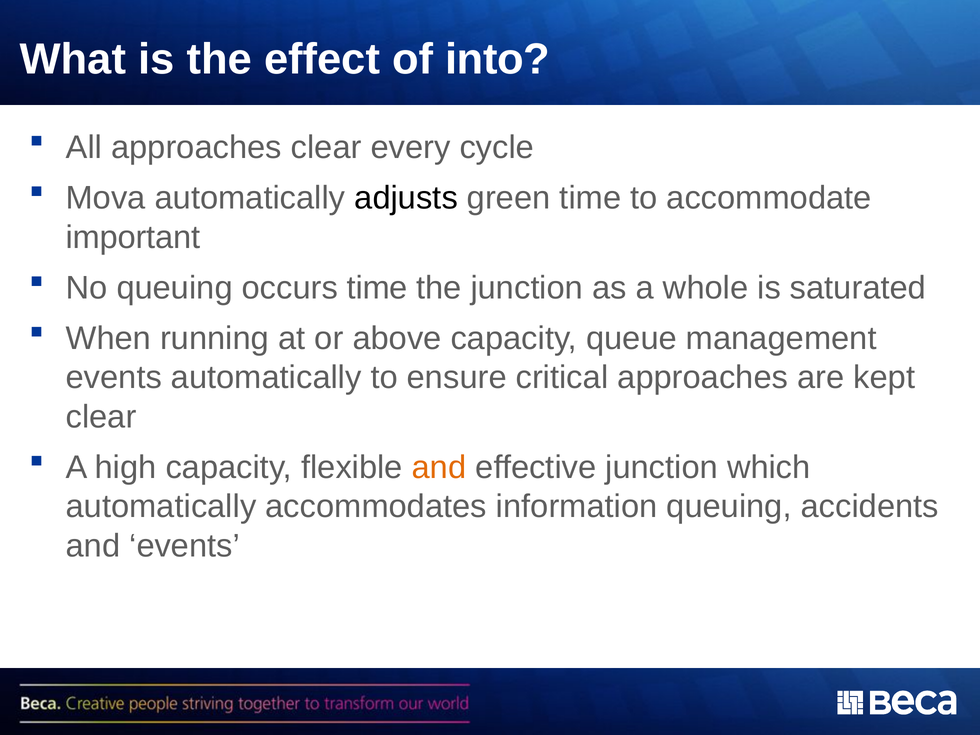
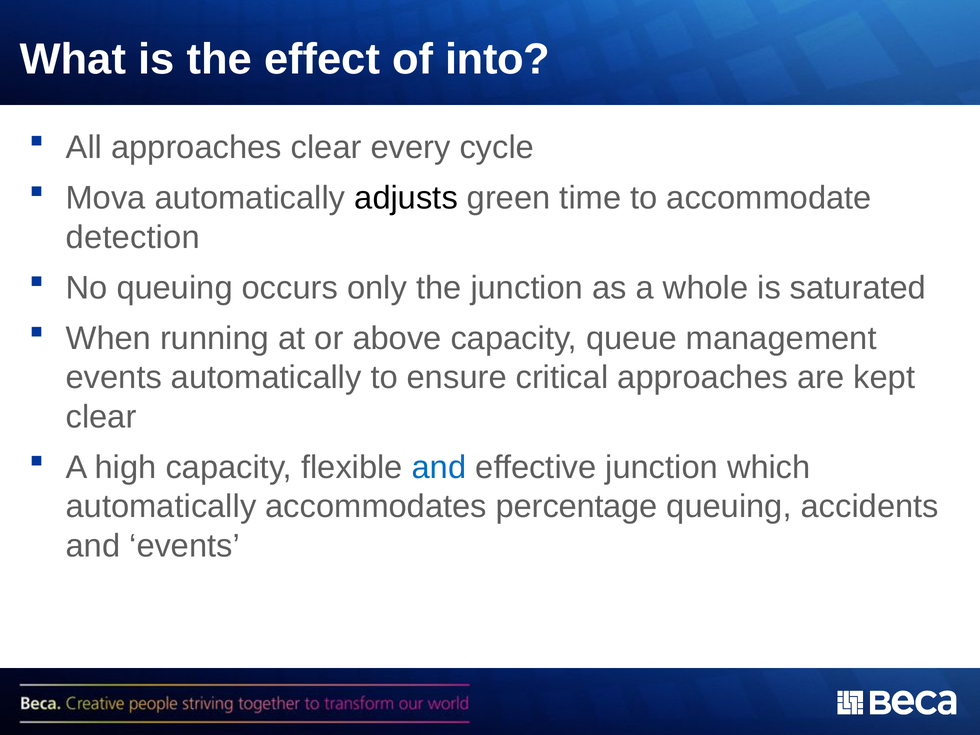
important: important -> detection
occurs time: time -> only
and at (439, 467) colour: orange -> blue
information: information -> percentage
